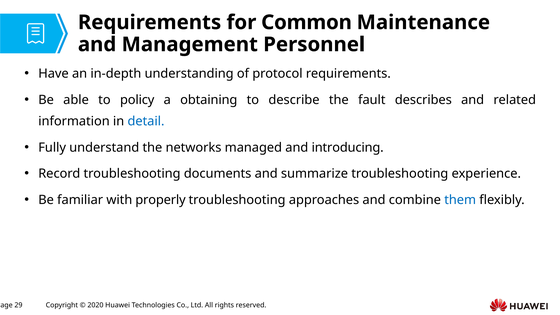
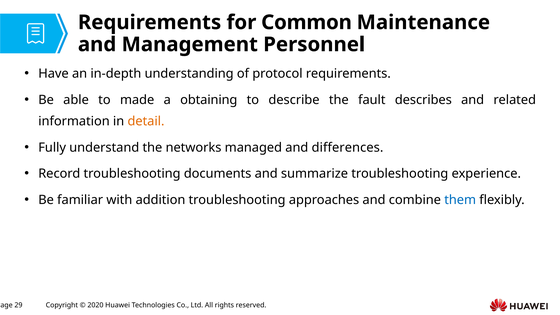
policy: policy -> made
detail colour: blue -> orange
introducing: introducing -> differences
properly: properly -> addition
